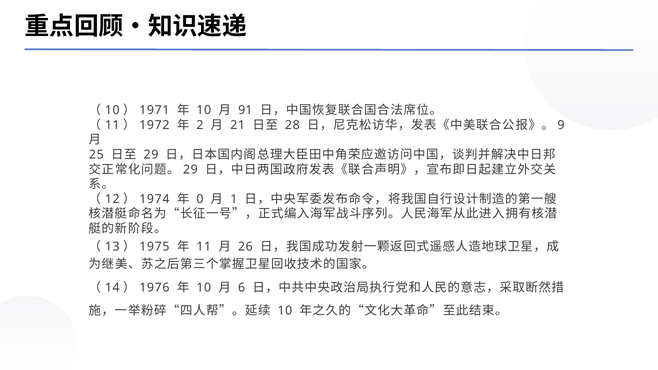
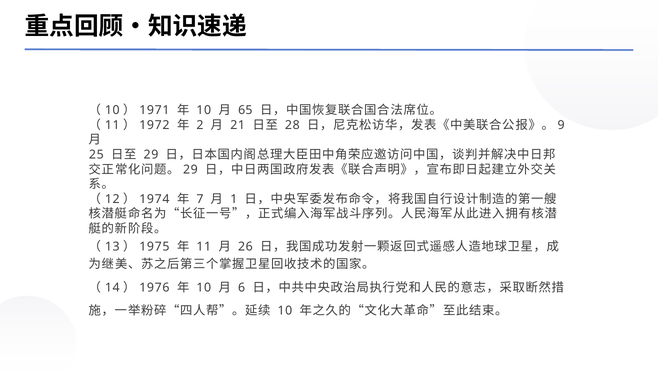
91: 91 -> 65
0: 0 -> 7
